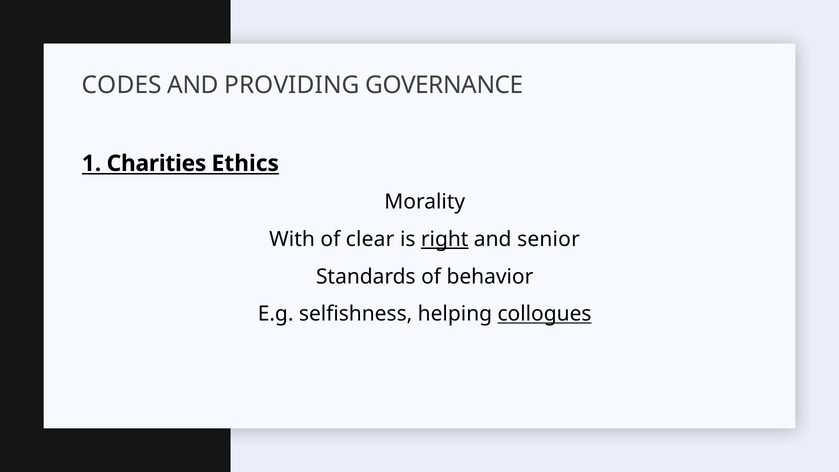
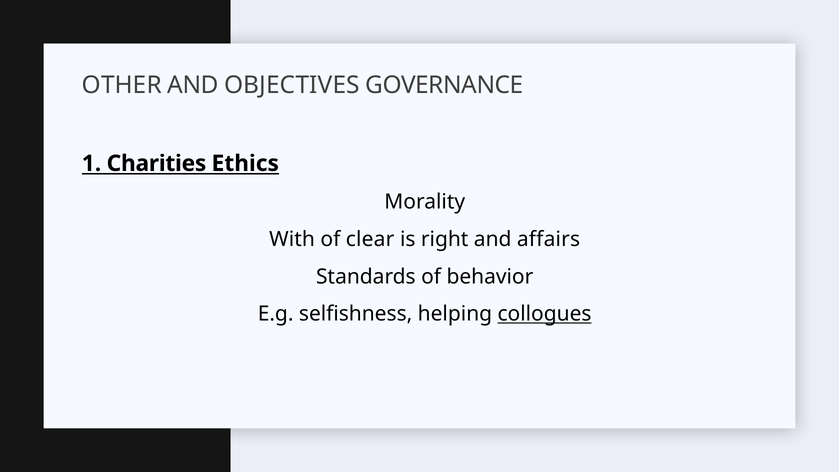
CODES: CODES -> OTHER
PROVIDING: PROVIDING -> OBJECTIVES
right underline: present -> none
senior: senior -> affairs
